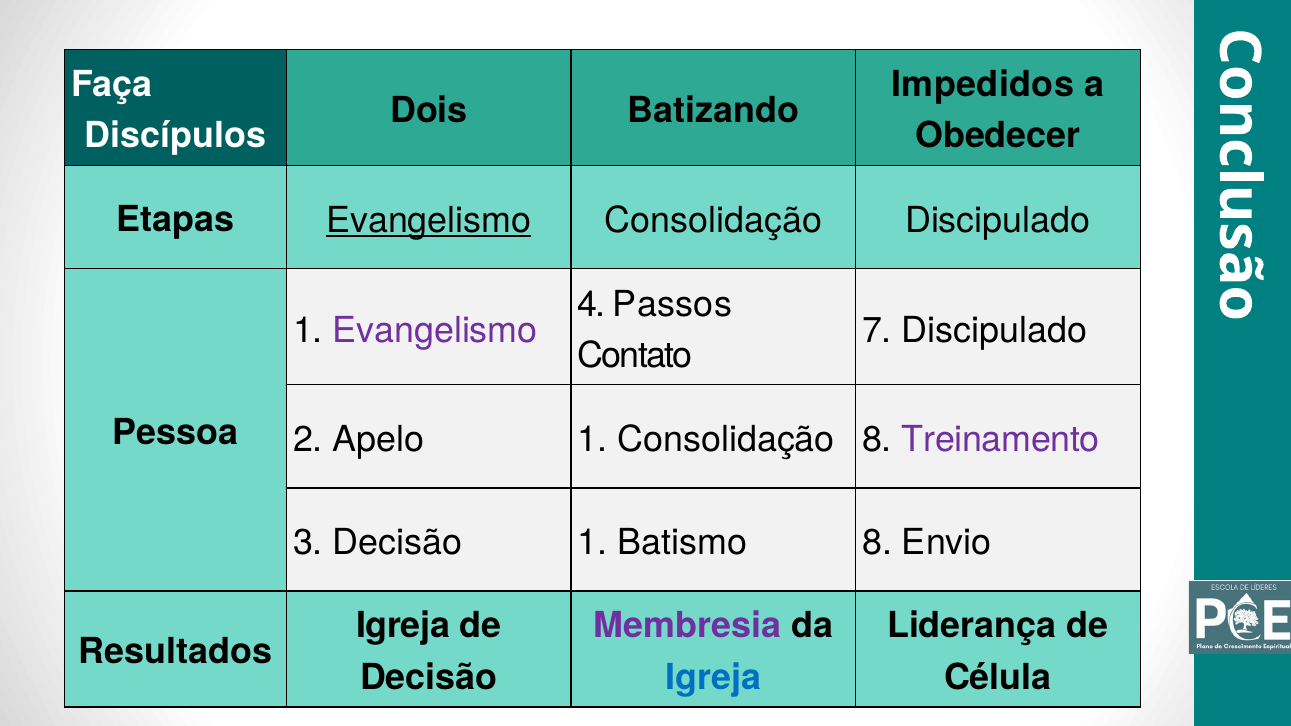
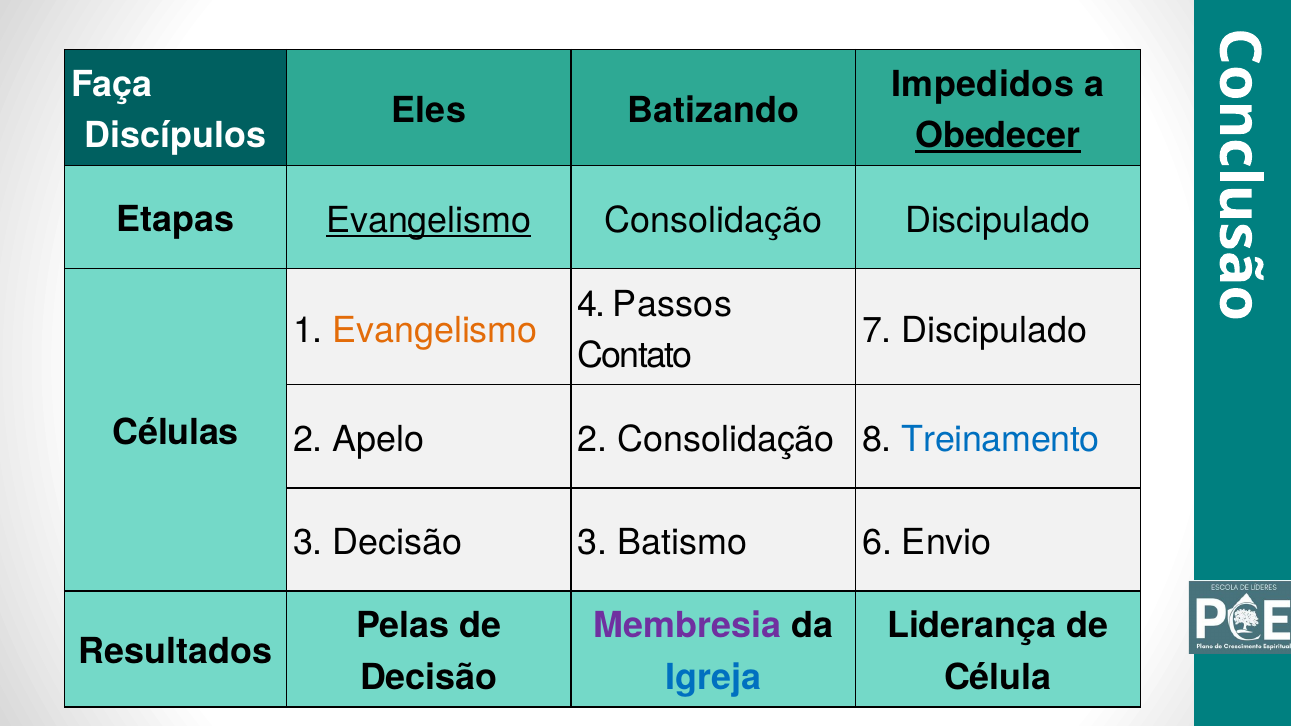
Dois: Dois -> Eles
Obedecer underline: none -> present
Evangelismo at (435, 330) colour: purple -> orange
Pessoa: Pessoa -> Células
Apelo 1: 1 -> 2
Treinamento colour: purple -> blue
Decisão 1: 1 -> 3
Batismo 8: 8 -> 6
Igreja at (403, 626): Igreja -> Pelas
